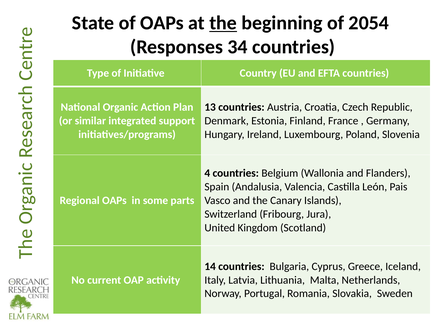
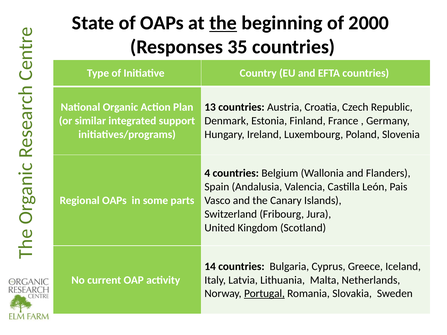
2054: 2054 -> 2000
34: 34 -> 35
Portugal underline: none -> present
